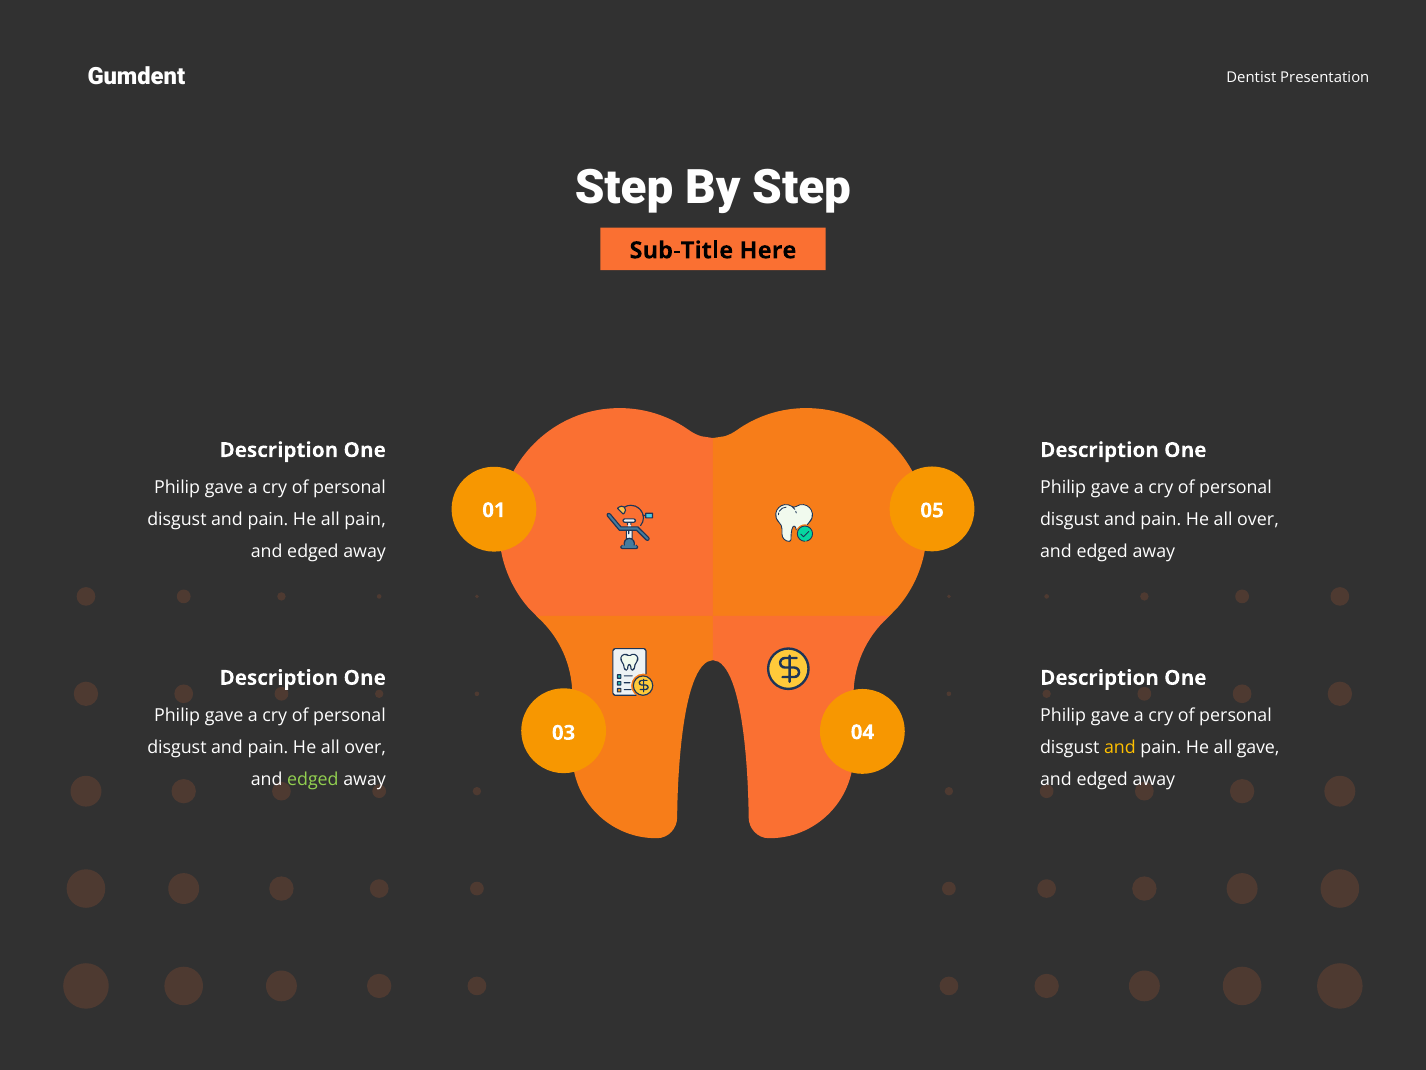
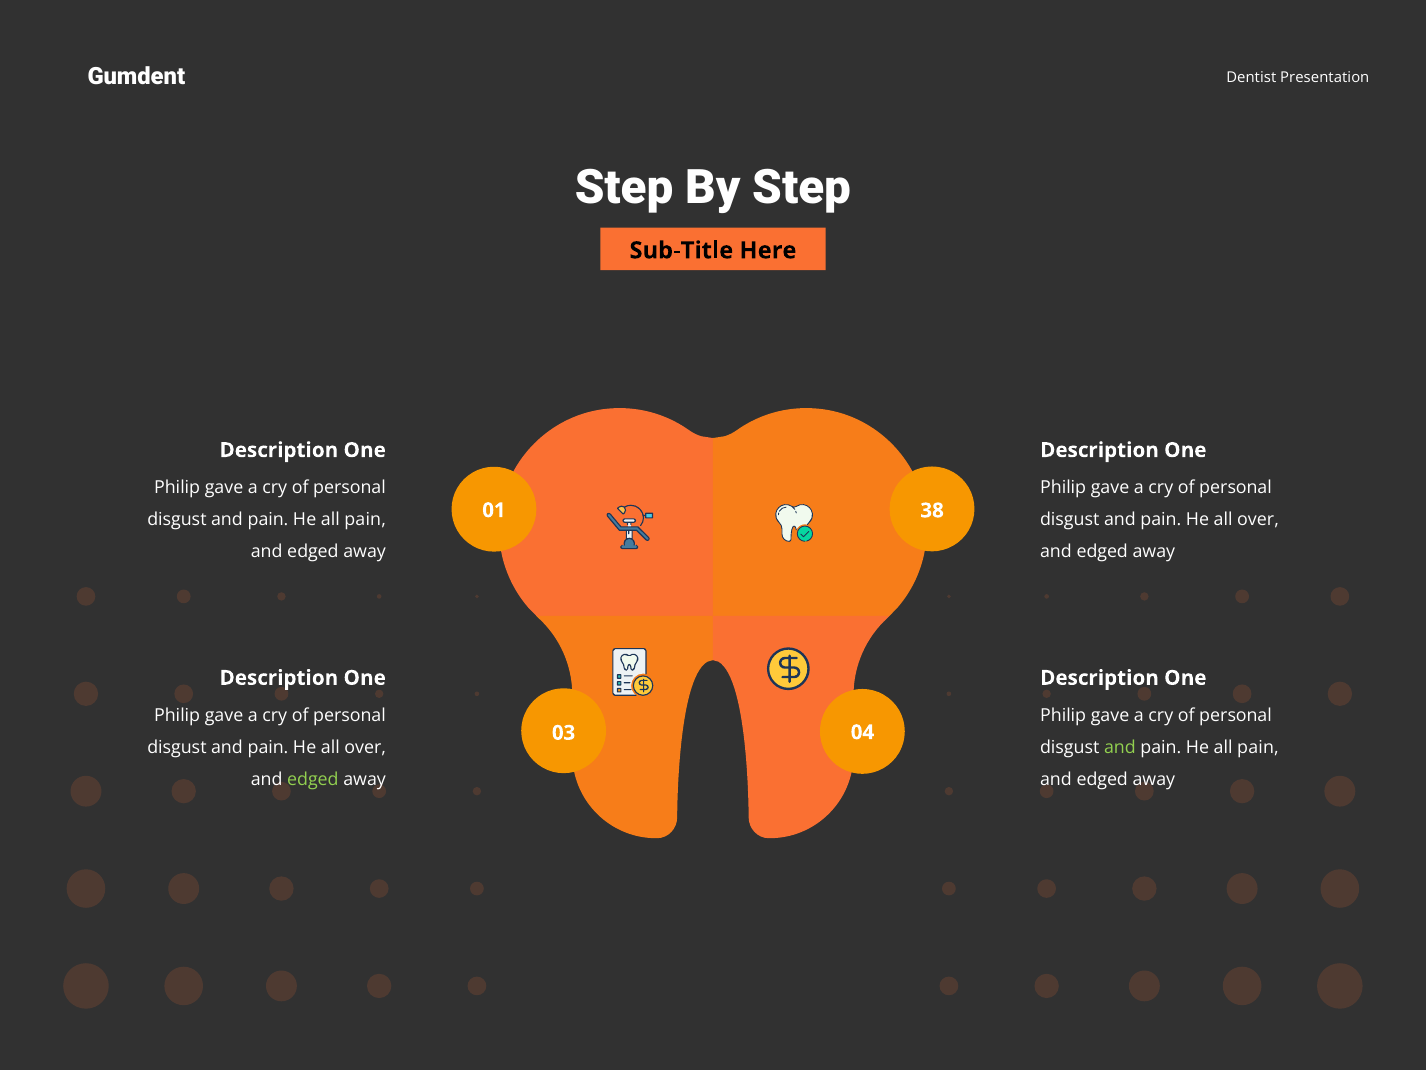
05: 05 -> 38
and at (1120, 747) colour: yellow -> light green
gave at (1258, 747): gave -> pain
